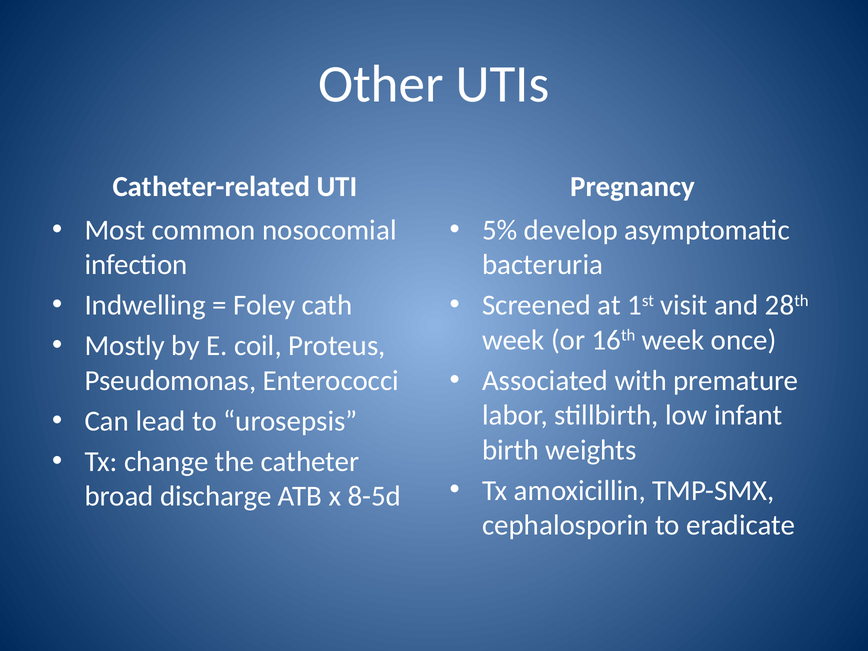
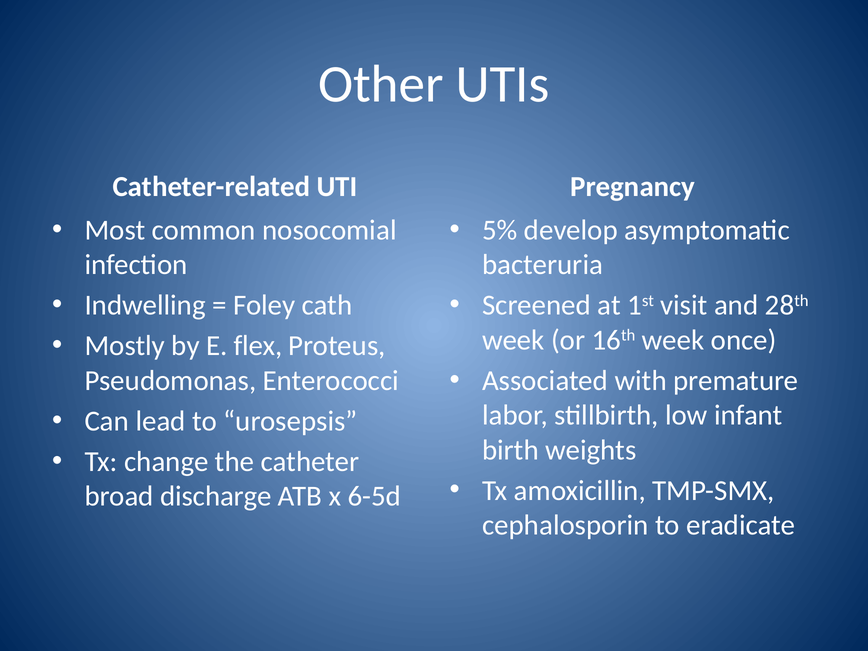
coil: coil -> flex
8-5d: 8-5d -> 6-5d
